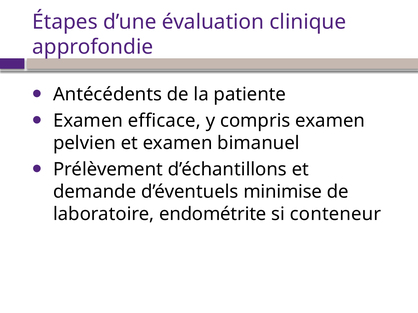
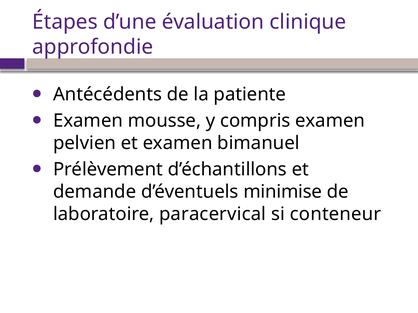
efficace: efficace -> mousse
endométrite: endométrite -> paracervical
